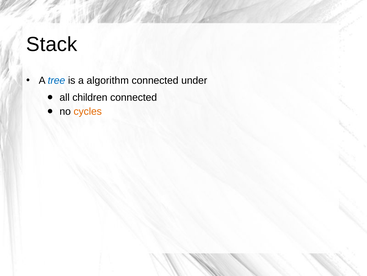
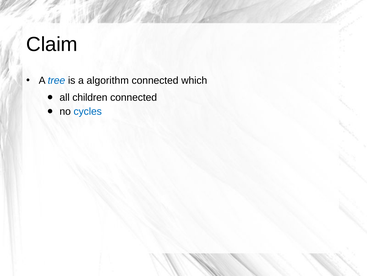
Stack: Stack -> Claim
under: under -> which
cycles colour: orange -> blue
